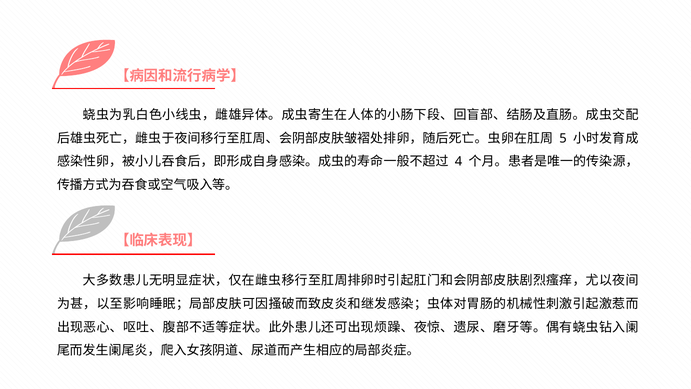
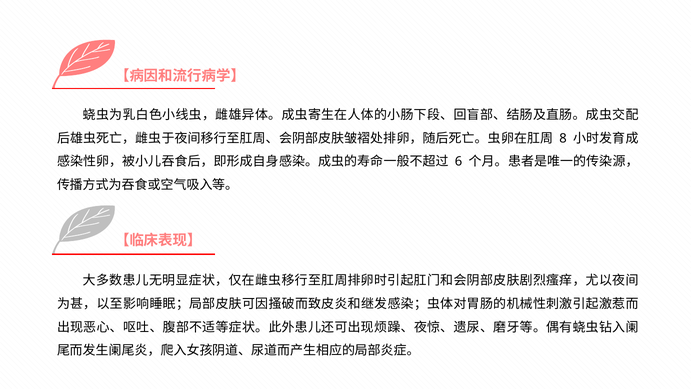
5: 5 -> 8
4: 4 -> 6
